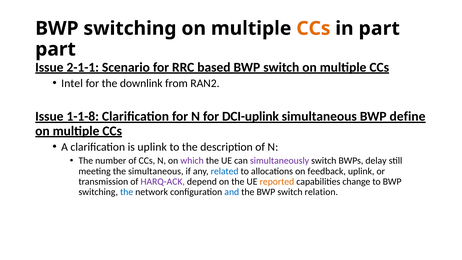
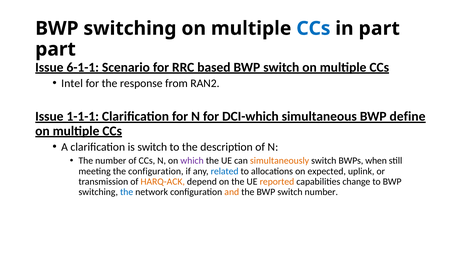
CCs at (313, 28) colour: orange -> blue
2-1-1: 2-1-1 -> 6-1-1
downlink: downlink -> response
1-1-8: 1-1-8 -> 1-1-1
DCI-uplink: DCI-uplink -> DCI-which
is uplink: uplink -> switch
simultaneously colour: purple -> orange
delay: delay -> when
the simultaneous: simultaneous -> configuration
feedback: feedback -> expected
HARQ-ACK colour: purple -> orange
and colour: blue -> orange
switch relation: relation -> number
